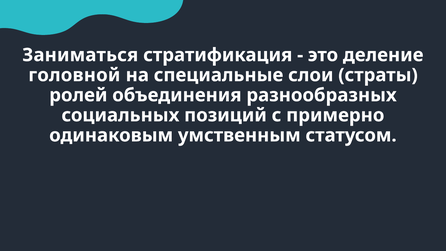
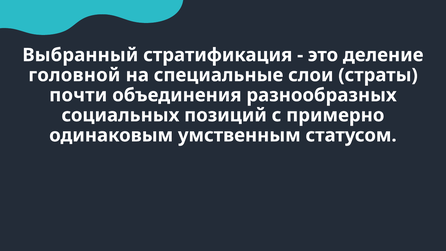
Заниматься: Заниматься -> Выбранный
ролей: ролей -> почти
